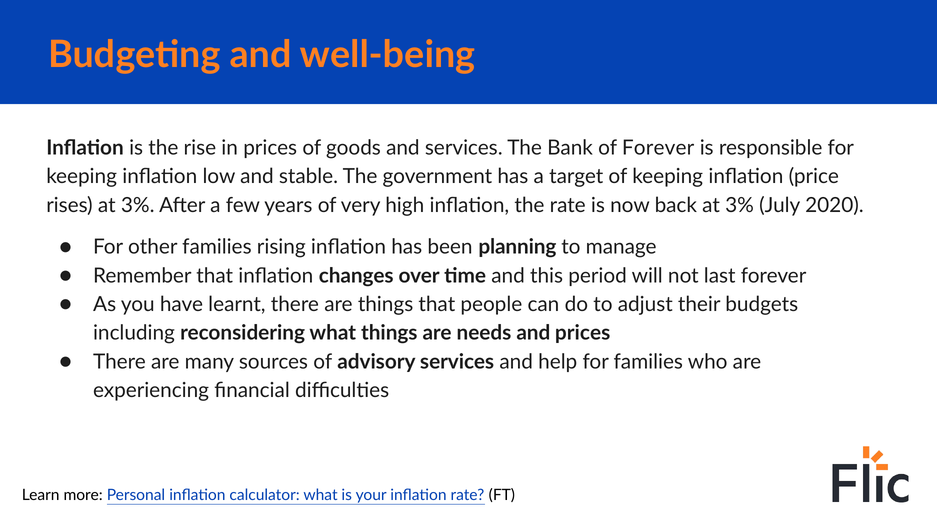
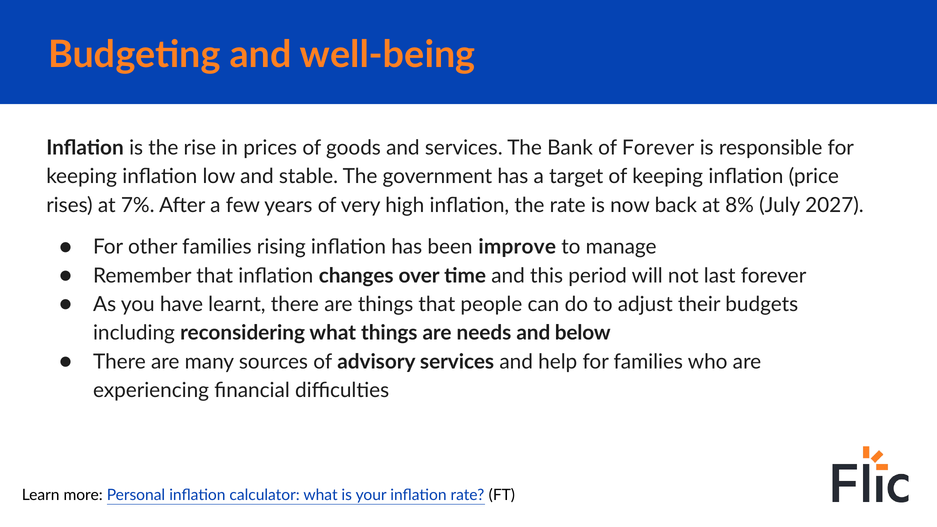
rises at 3%: 3% -> 7%
back at 3%: 3% -> 8%
2020: 2020 -> 2027
planning: planning -> improve
and prices: prices -> below
